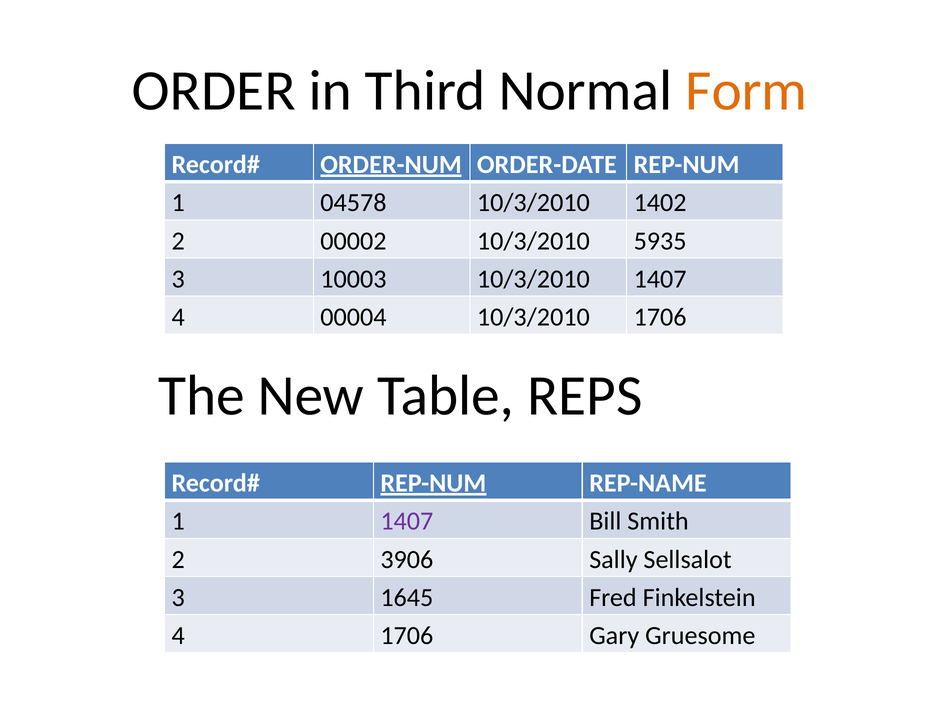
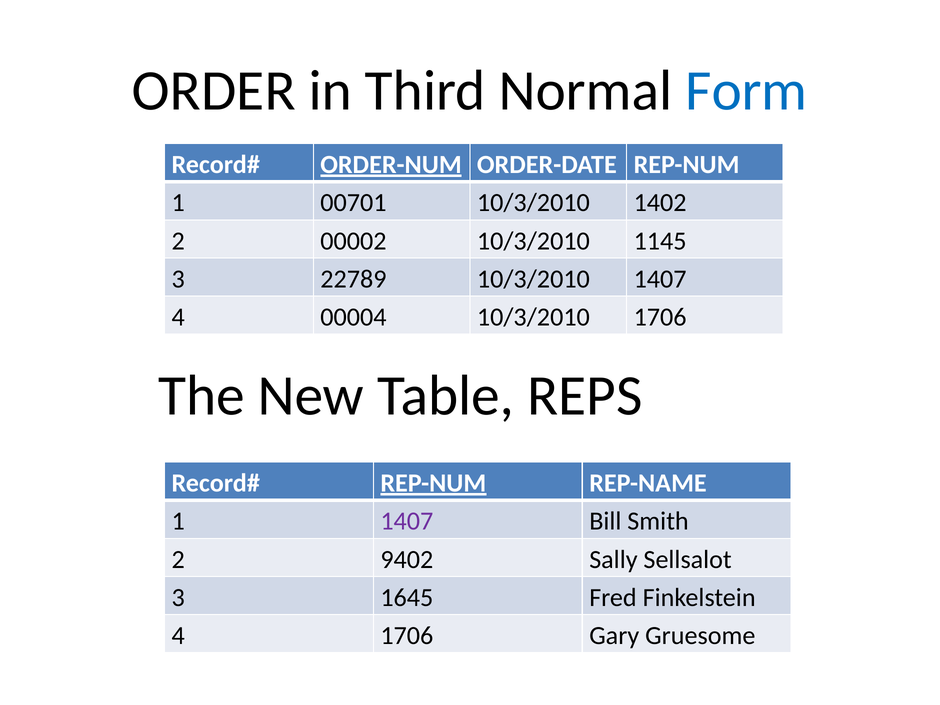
Form colour: orange -> blue
04578: 04578 -> 00701
5935: 5935 -> 1145
10003: 10003 -> 22789
3906: 3906 -> 9402
